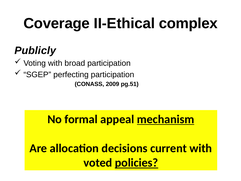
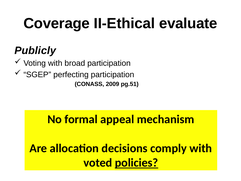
complex: complex -> evaluate
mechanism underline: present -> none
current: current -> comply
